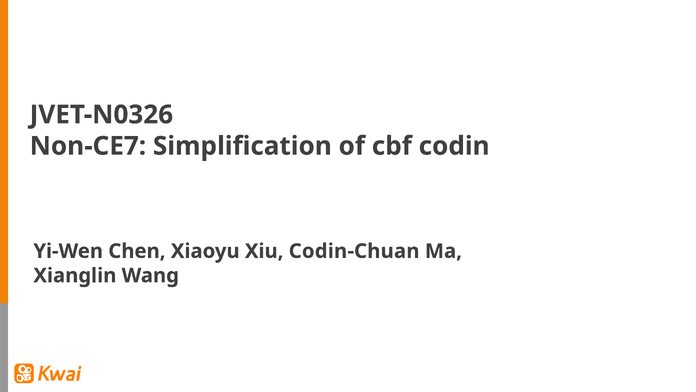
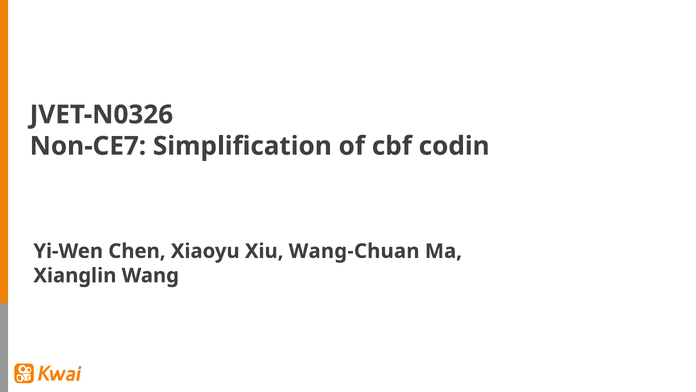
Codin-Chuan: Codin-Chuan -> Wang-Chuan
